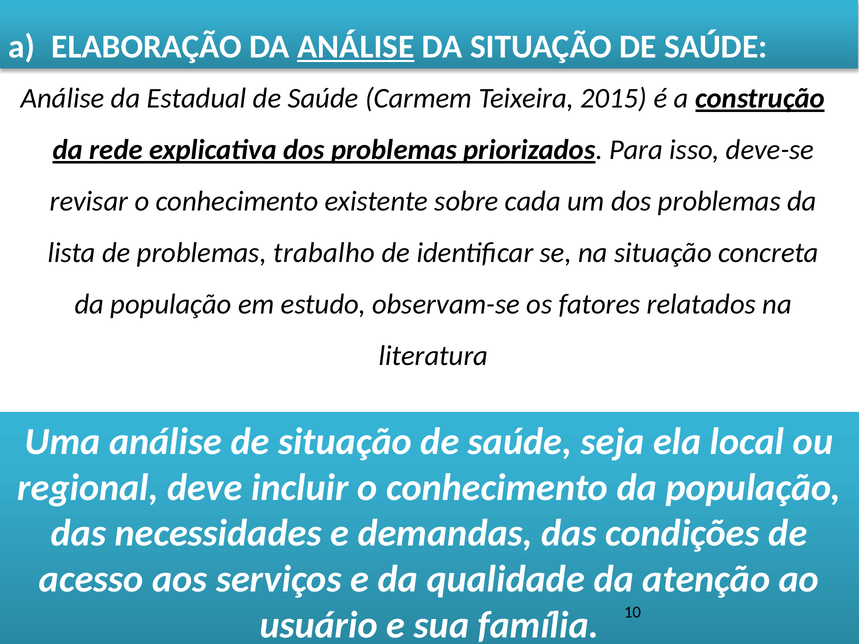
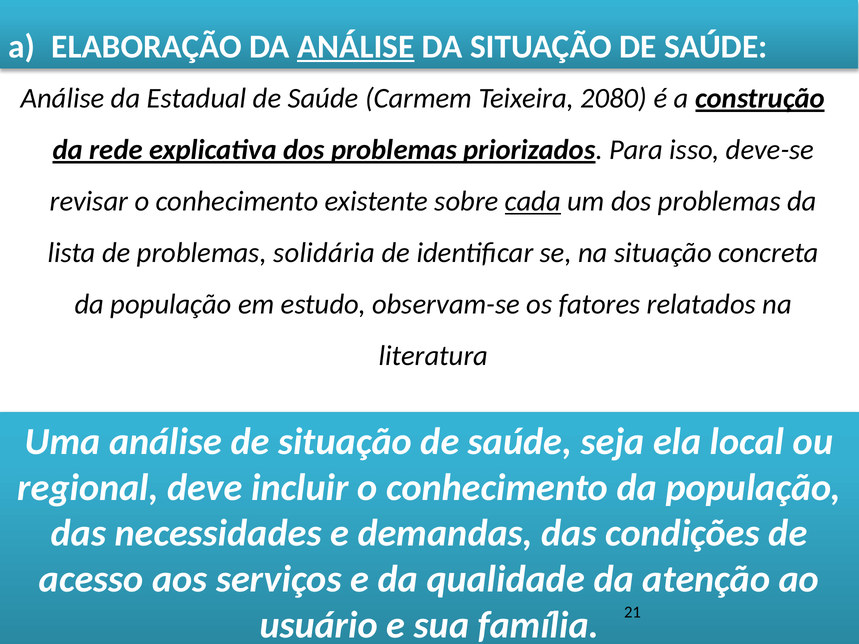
2015: 2015 -> 2080
cada underline: none -> present
trabalho: trabalho -> solidária
10: 10 -> 21
